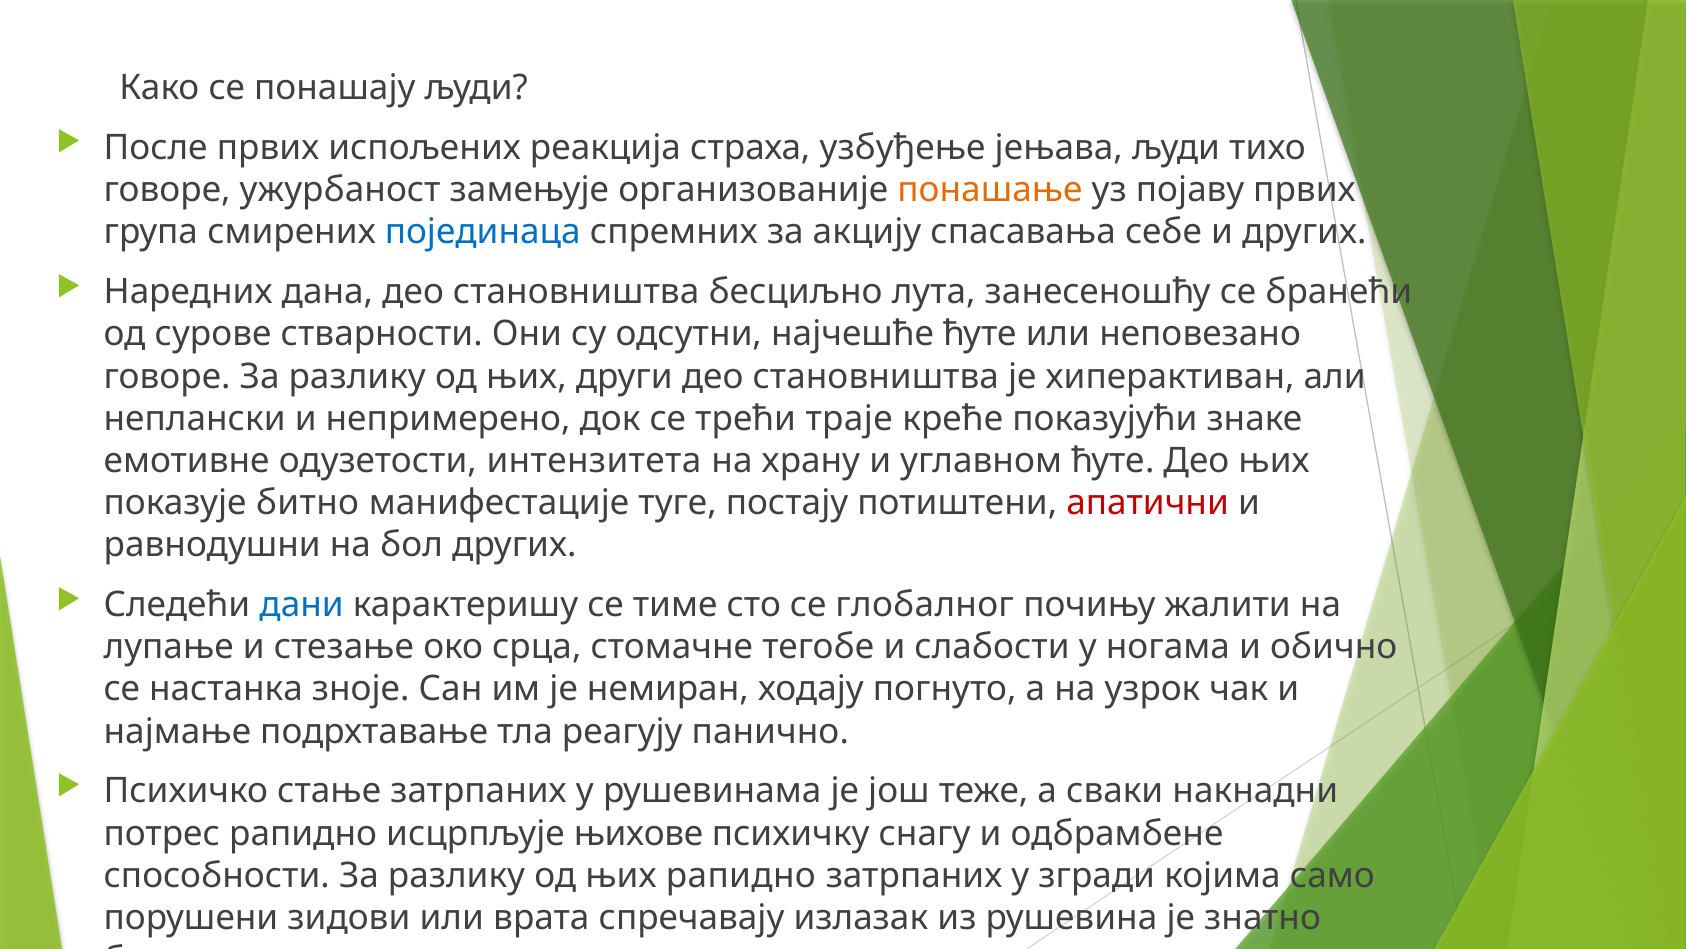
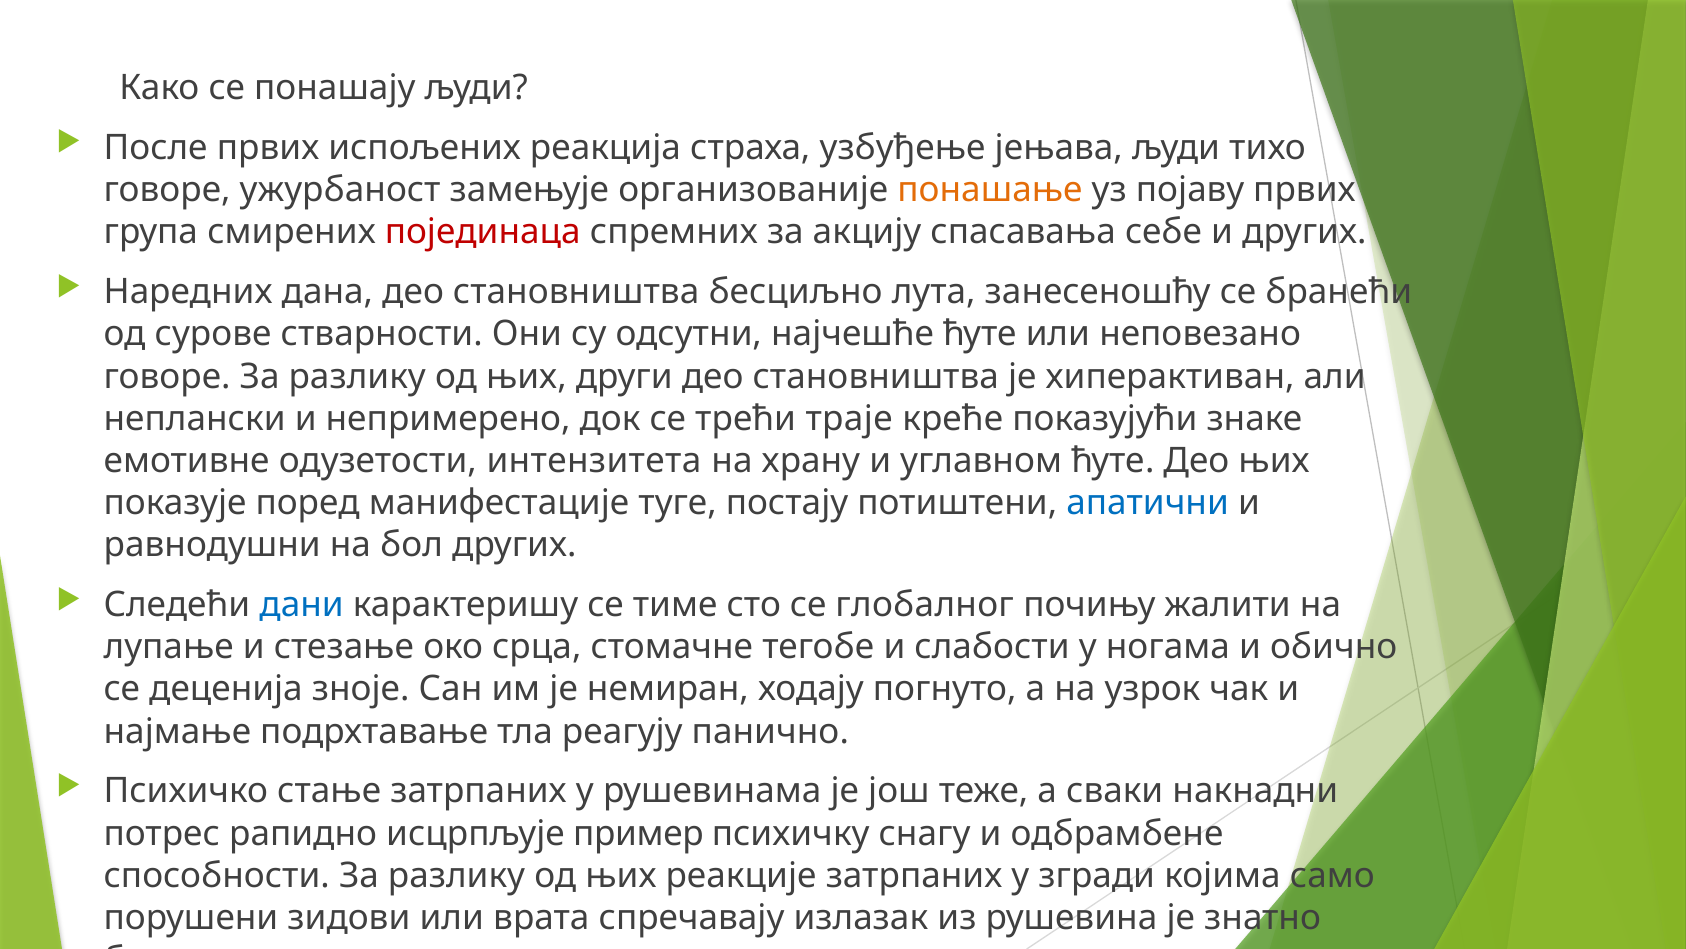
појединаца colour: blue -> red
битно: битно -> поред
апатични colour: red -> blue
настанка: настанка -> деценија
њихове: њихове -> пример
њих рапидно: рапидно -> реакције
